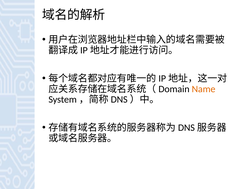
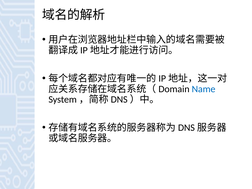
Name colour: orange -> blue
